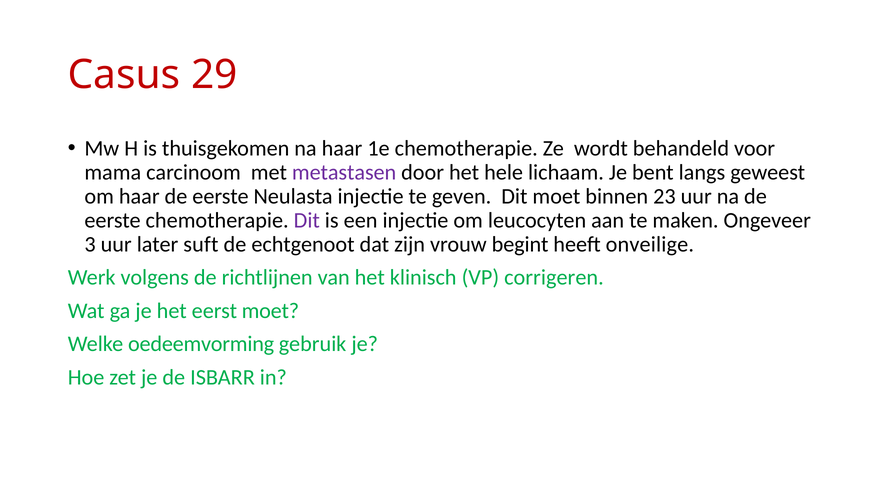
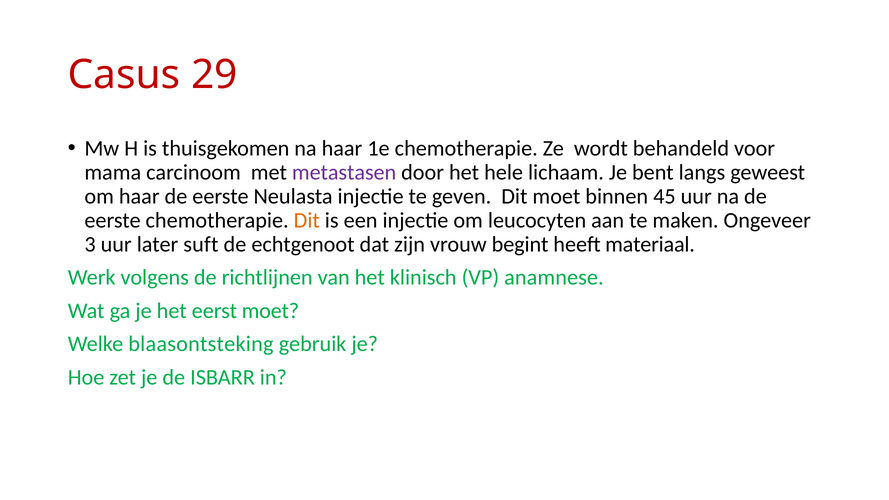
23: 23 -> 45
Dit at (307, 220) colour: purple -> orange
onveilige: onveilige -> materiaal
corrigeren: corrigeren -> anamnese
oedeemvorming: oedeemvorming -> blaasontsteking
